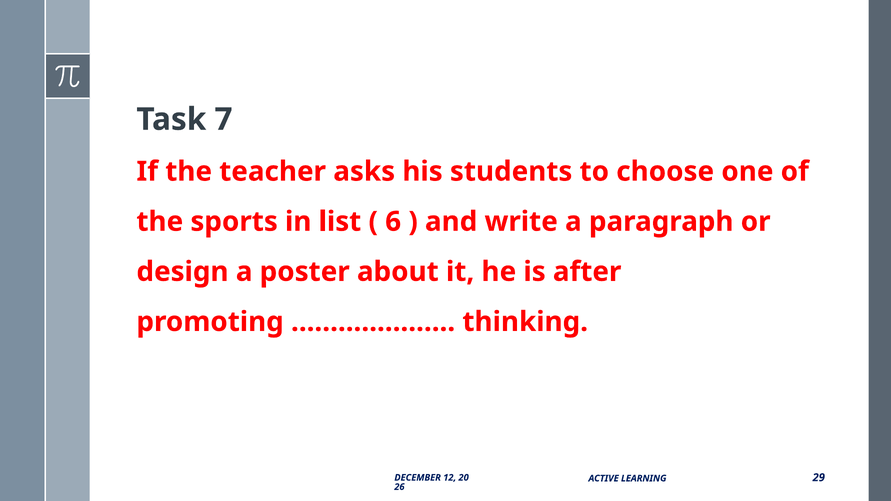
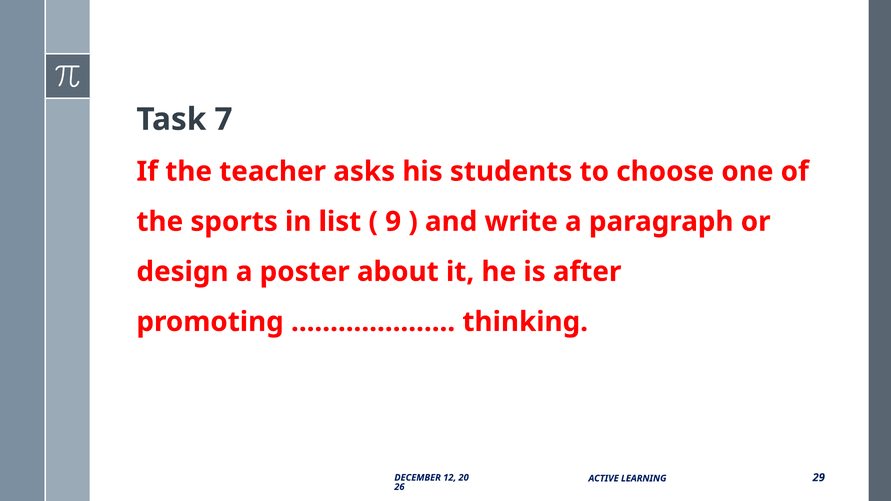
6: 6 -> 9
